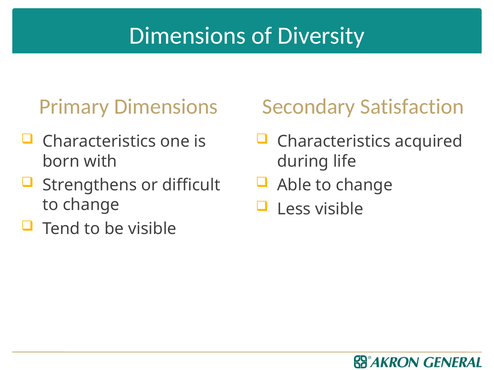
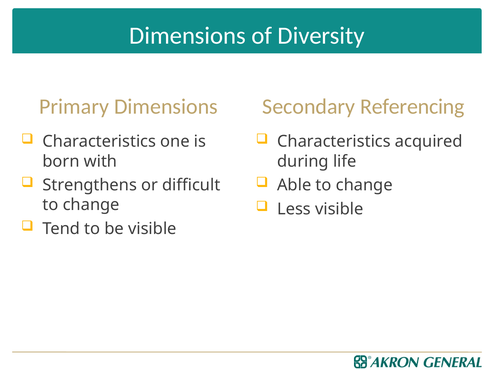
Satisfaction: Satisfaction -> Referencing
